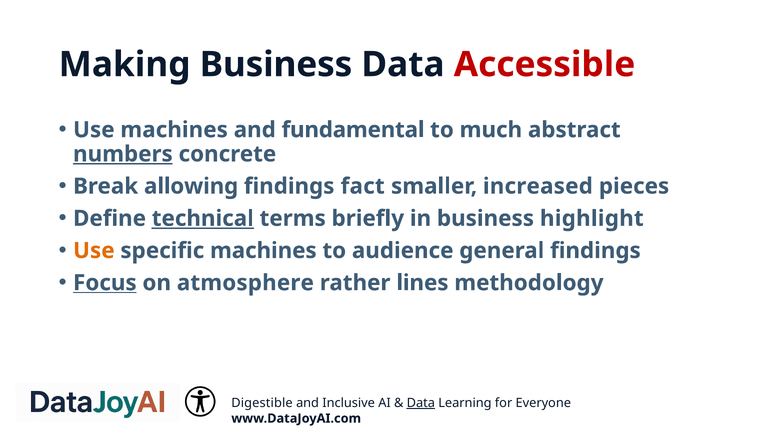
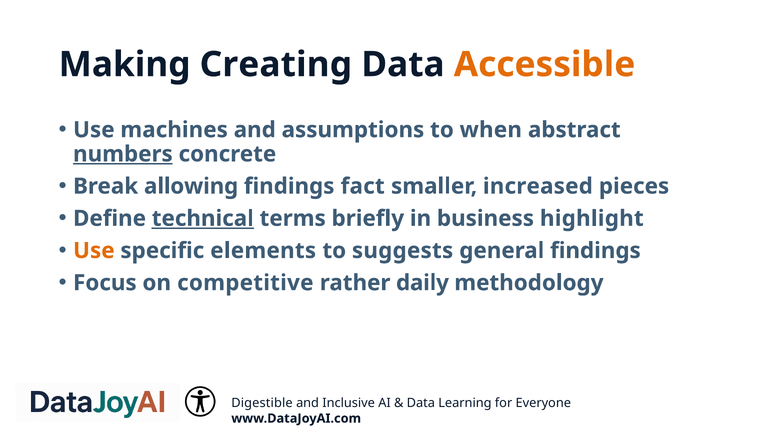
Making Business: Business -> Creating
Accessible colour: red -> orange
fundamental: fundamental -> assumptions
much: much -> when
specific machines: machines -> elements
audience: audience -> suggests
Focus underline: present -> none
atmosphere: atmosphere -> competitive
lines: lines -> daily
Data at (421, 404) underline: present -> none
